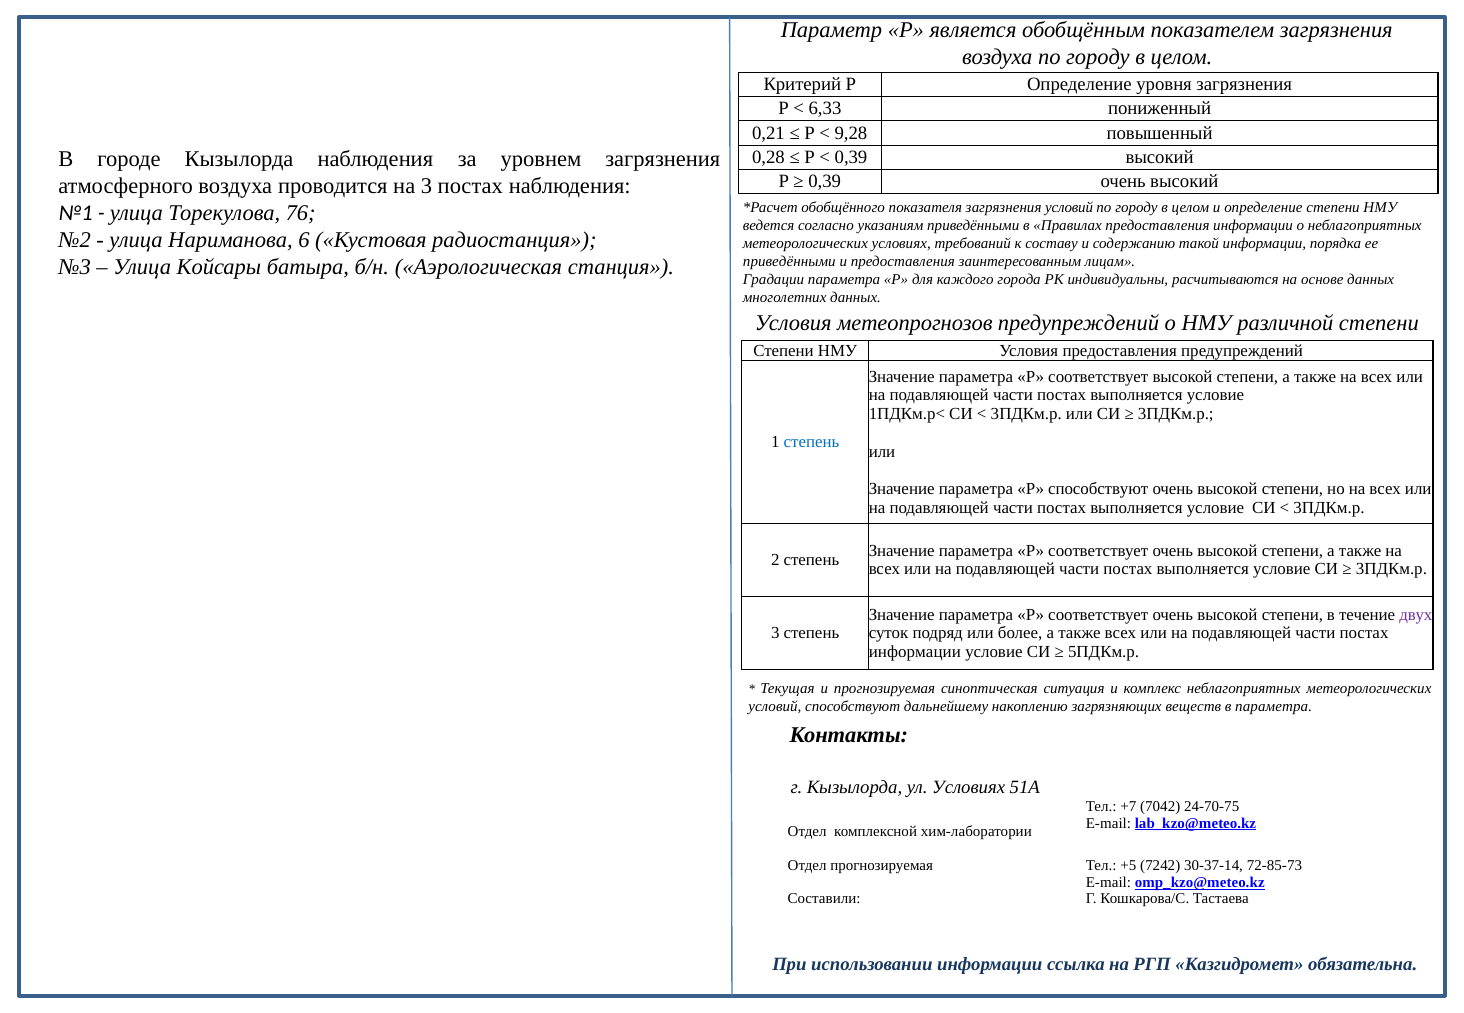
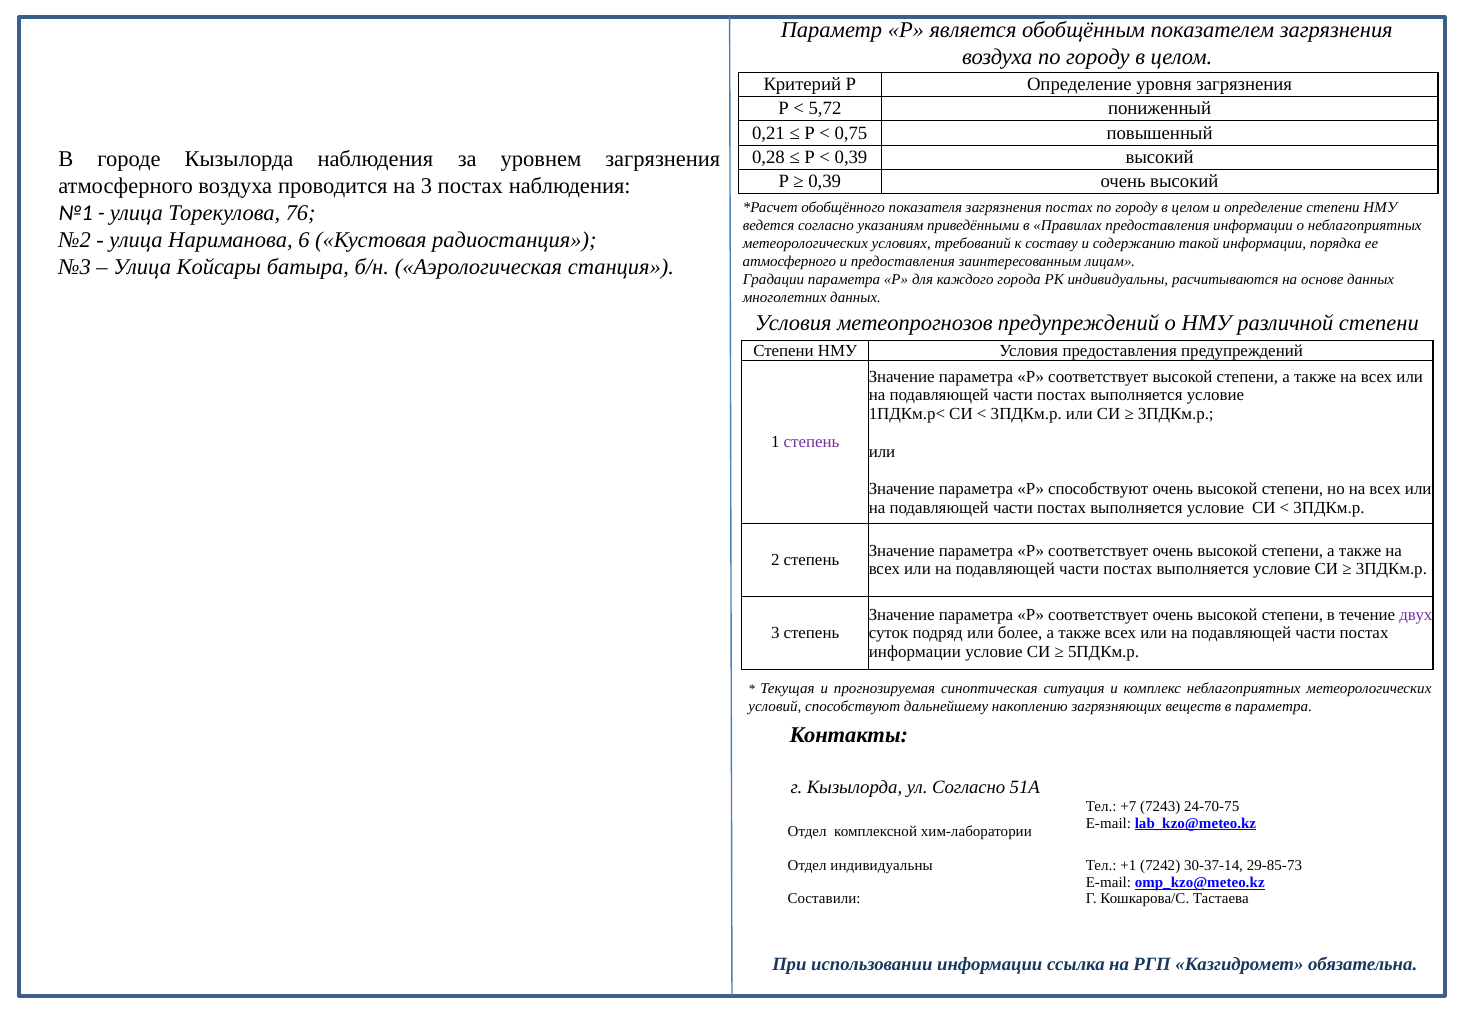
6,33: 6,33 -> 5,72
9,28: 9,28 -> 0,75
загрязнения условий: условий -> постах
приведёнными at (789, 261): приведёнными -> атмосферного
степень at (811, 442) colour: blue -> purple
ул Условиях: Условиях -> Согласно
7042: 7042 -> 7243
Отдел прогнозируемая: прогнозируемая -> индивидуальны
+5: +5 -> +1
72-85-73: 72-85-73 -> 29-85-73
